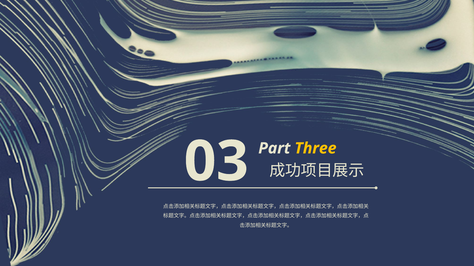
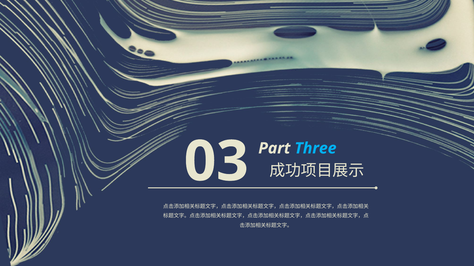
Three colour: yellow -> light blue
